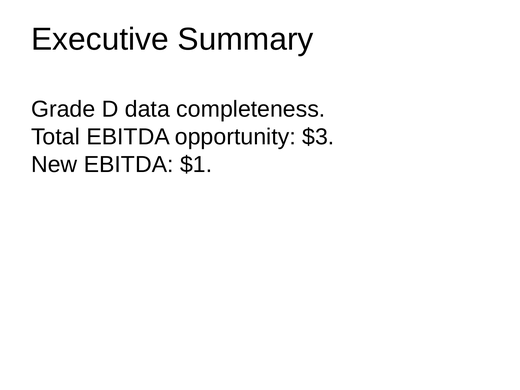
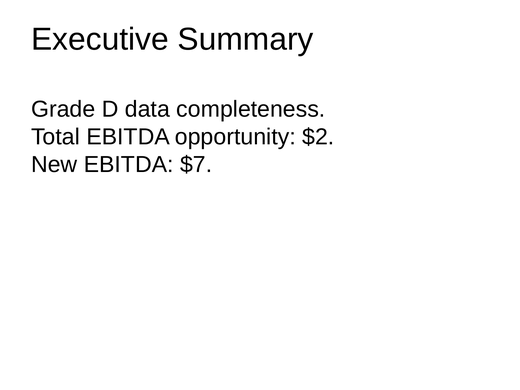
$3: $3 -> $2
$1: $1 -> $7
